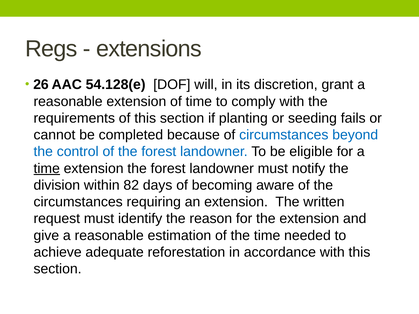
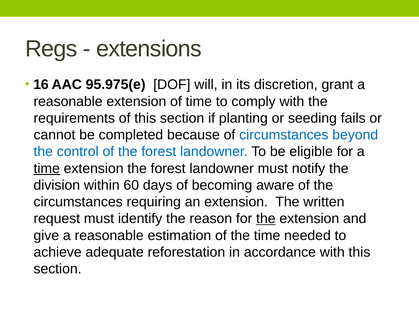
26: 26 -> 16
54.128(e: 54.128(e -> 95.975(e
82: 82 -> 60
the at (266, 219) underline: none -> present
